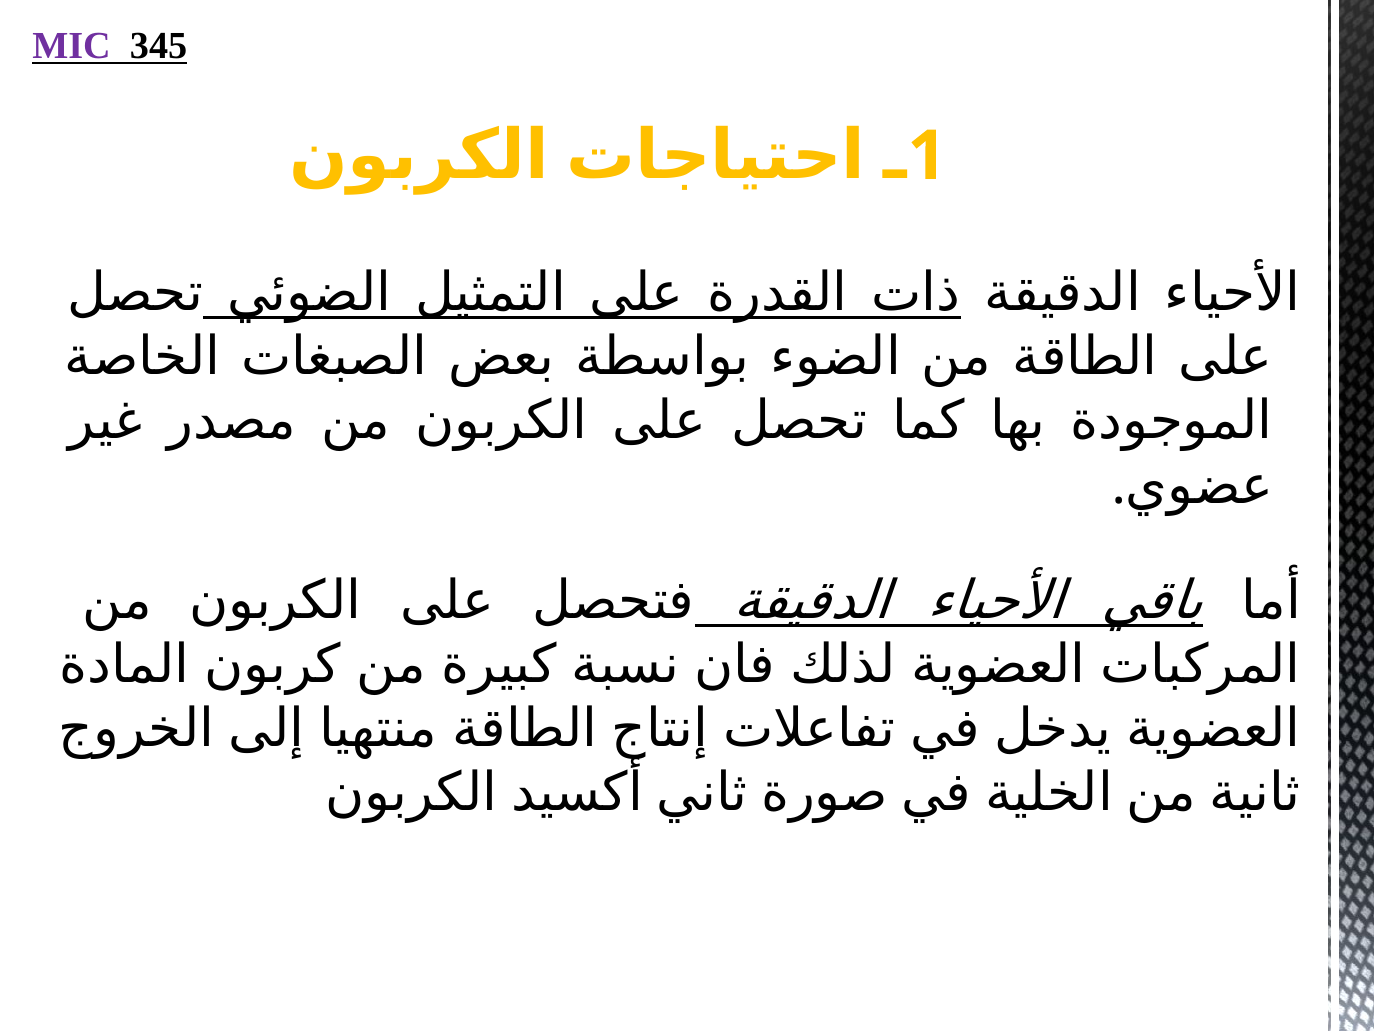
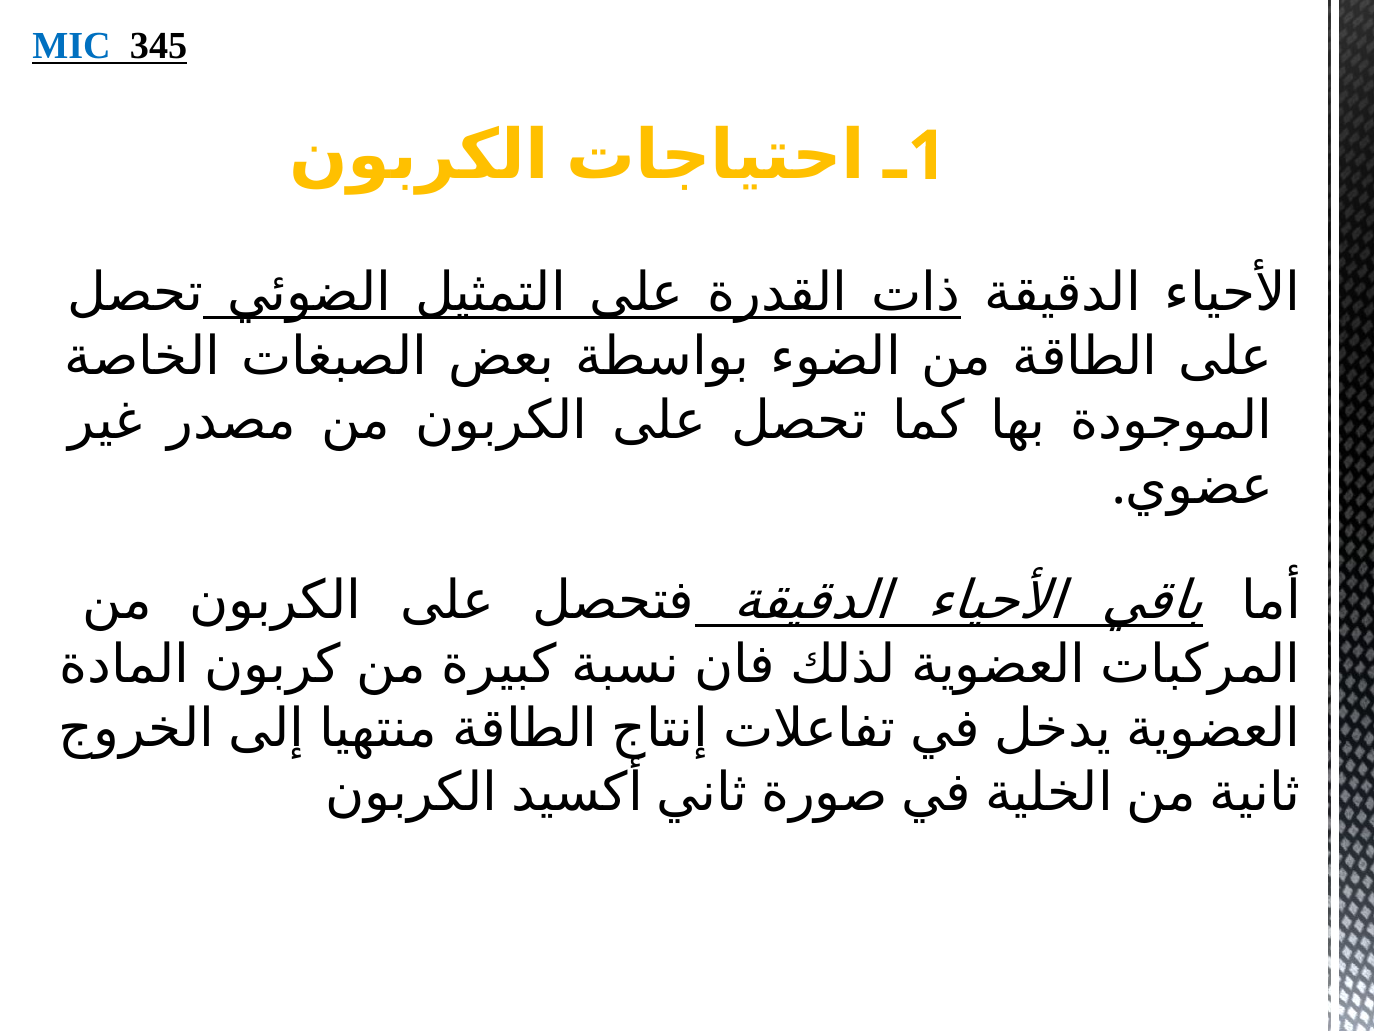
MIC colour: purple -> blue
